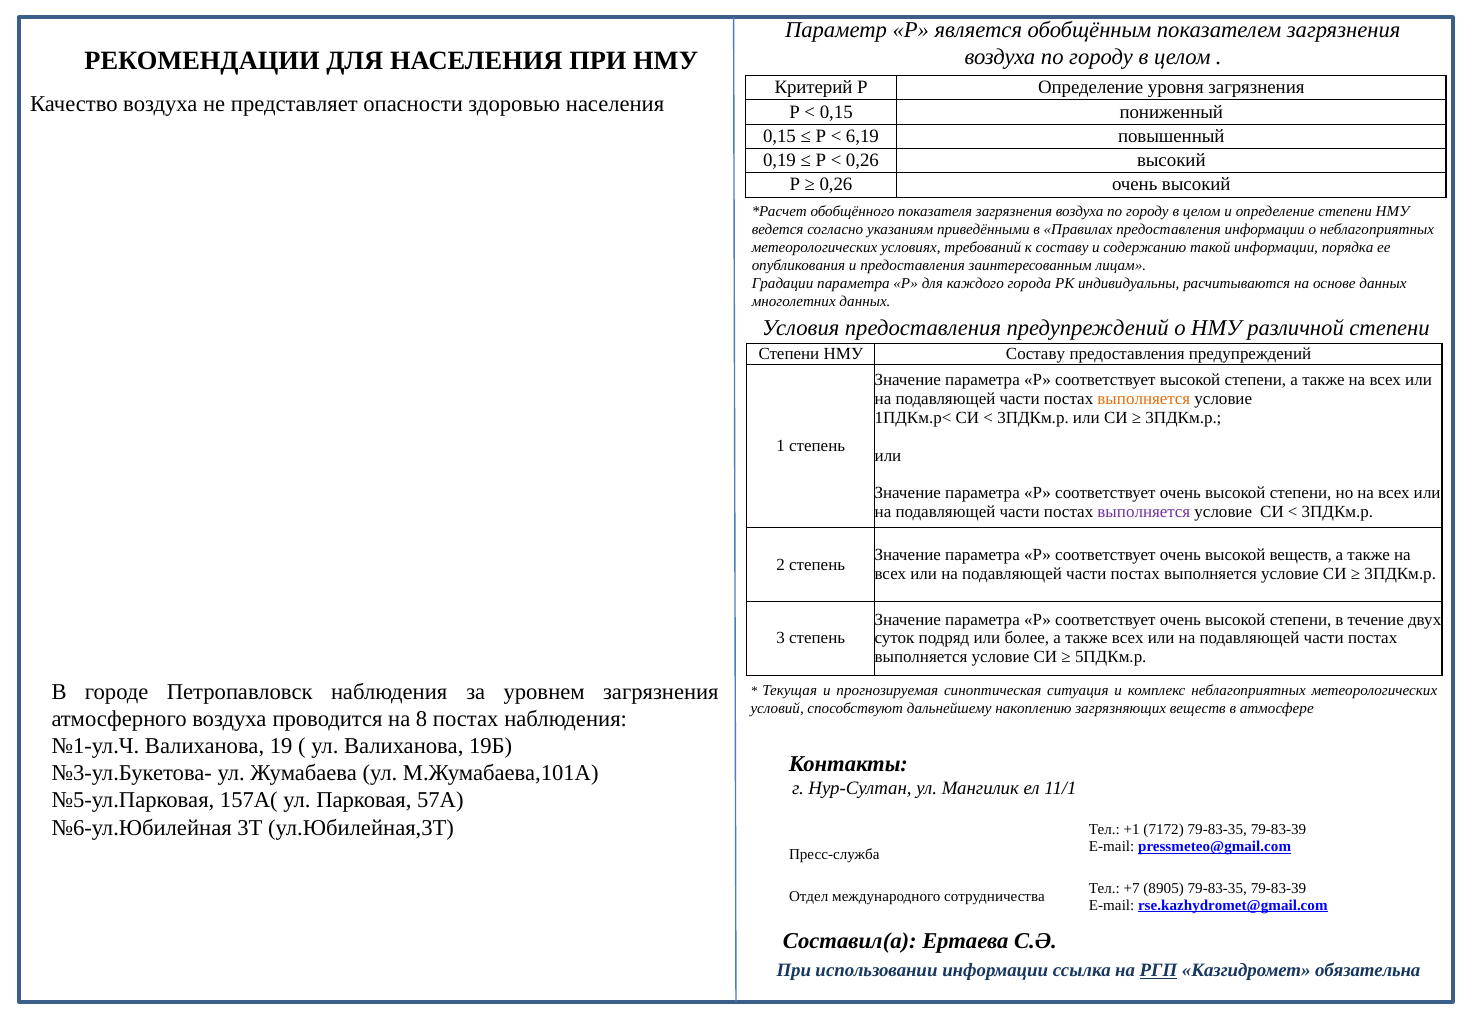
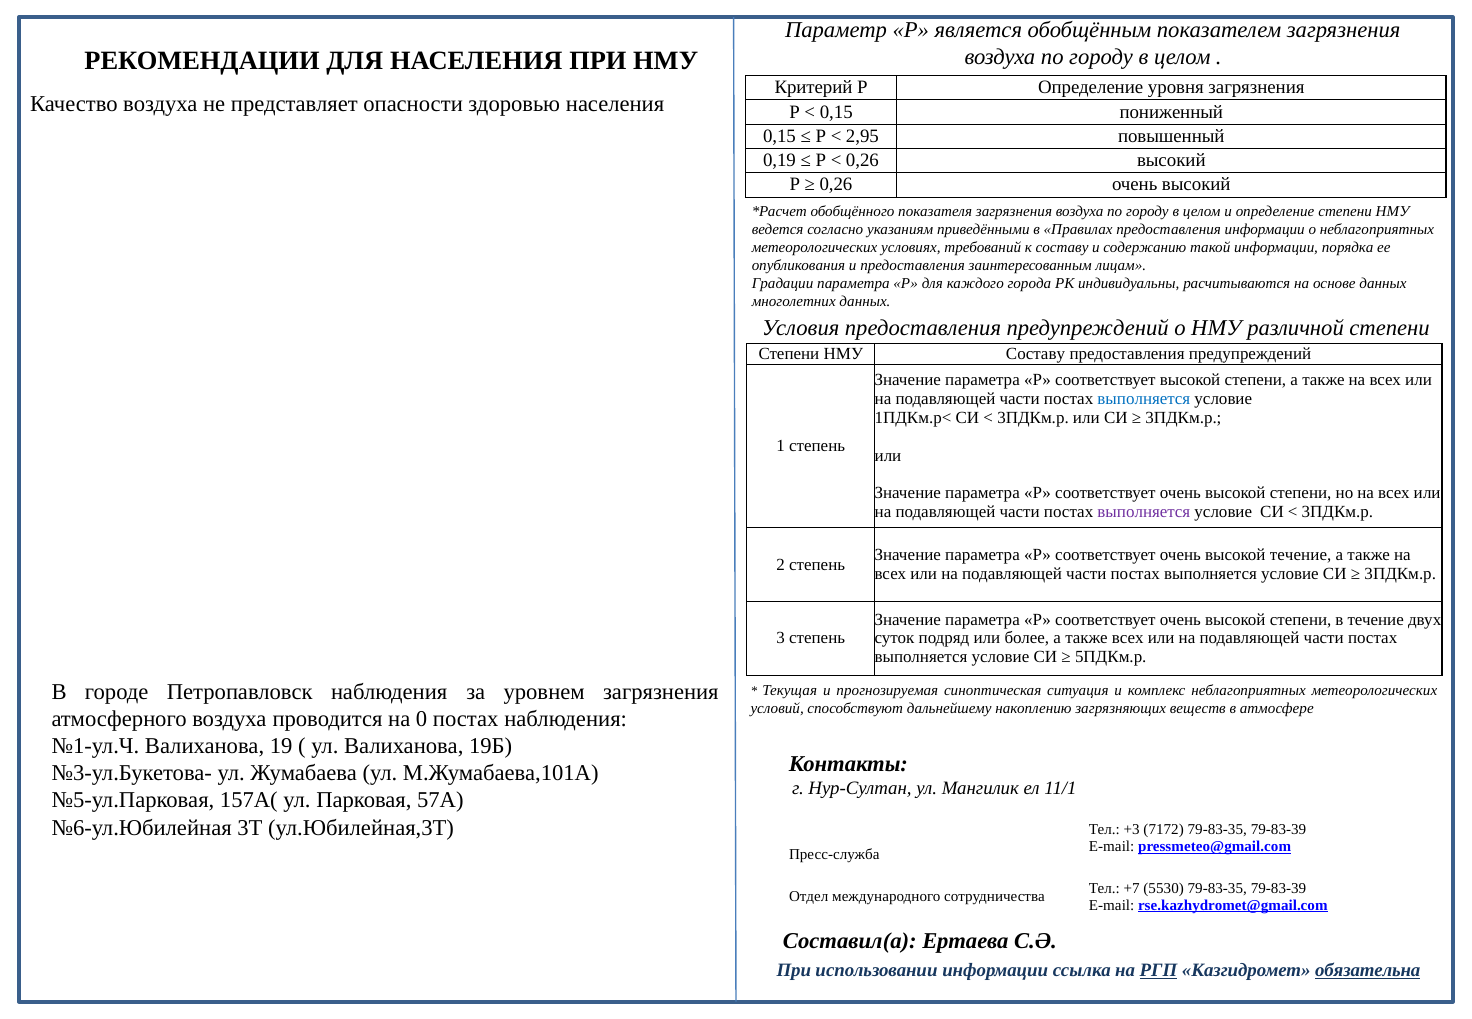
6,19: 6,19 -> 2,95
выполняется at (1144, 399) colour: orange -> blue
высокой веществ: веществ -> течение
8: 8 -> 0
+1: +1 -> +3
8905: 8905 -> 5530
обязательна underline: none -> present
